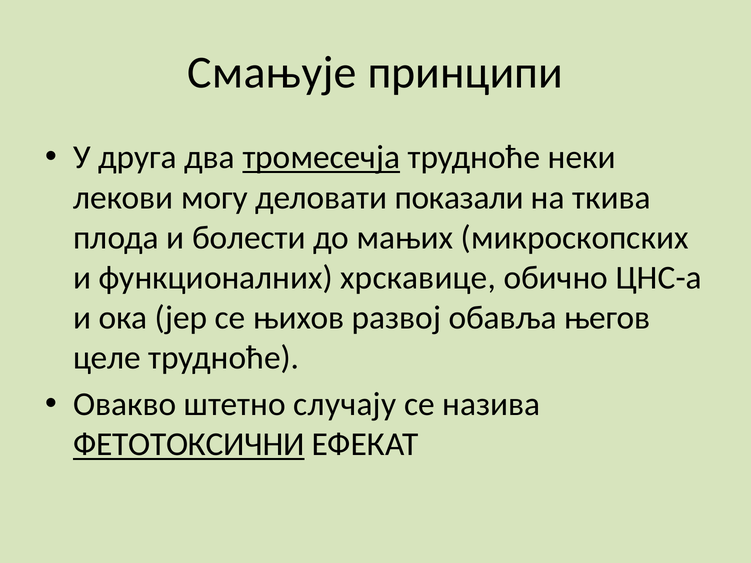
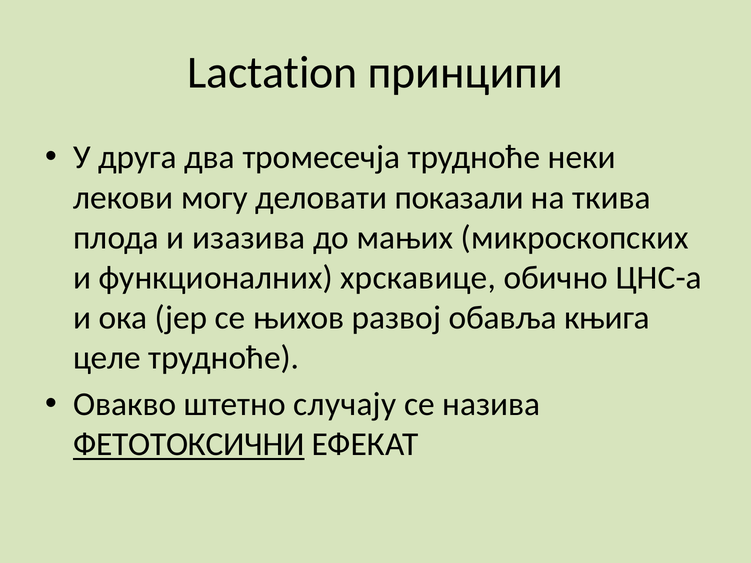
Смањује: Смањује -> Lactation
тромесечја underline: present -> none
болести: болести -> изазива
његов: његов -> књига
